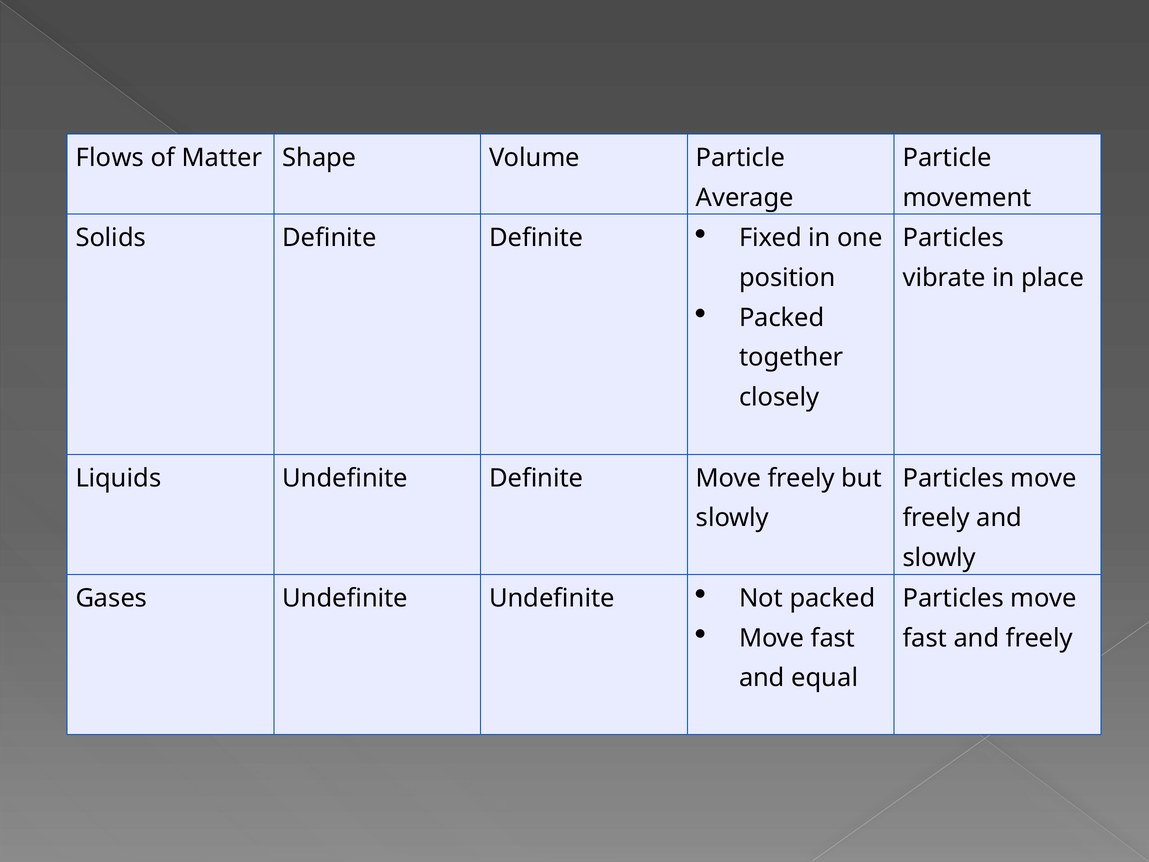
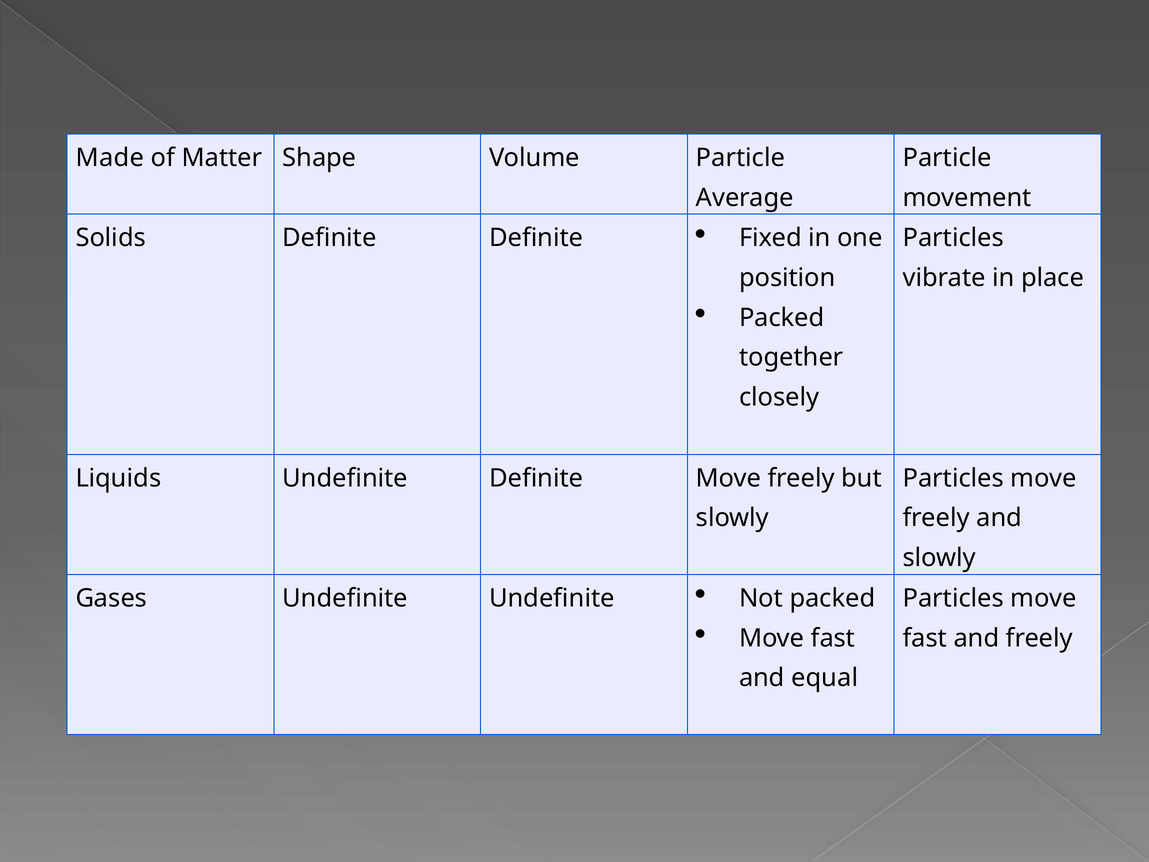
Flows: Flows -> Made
